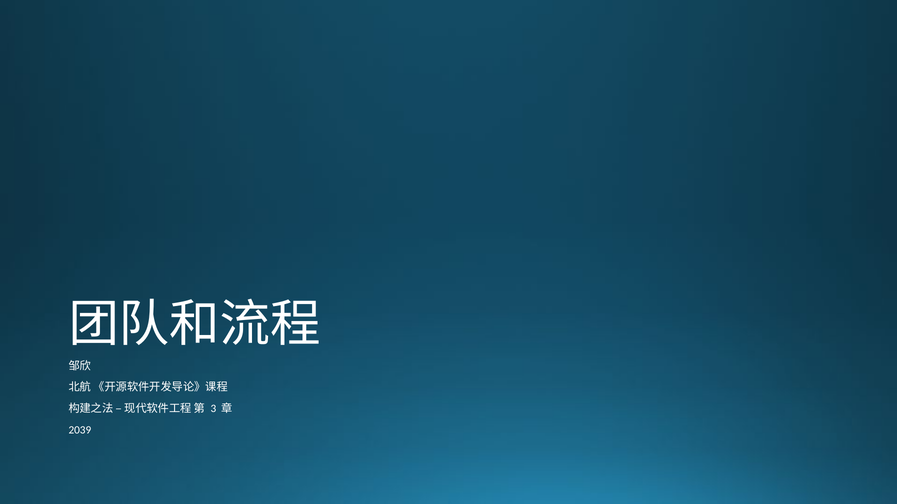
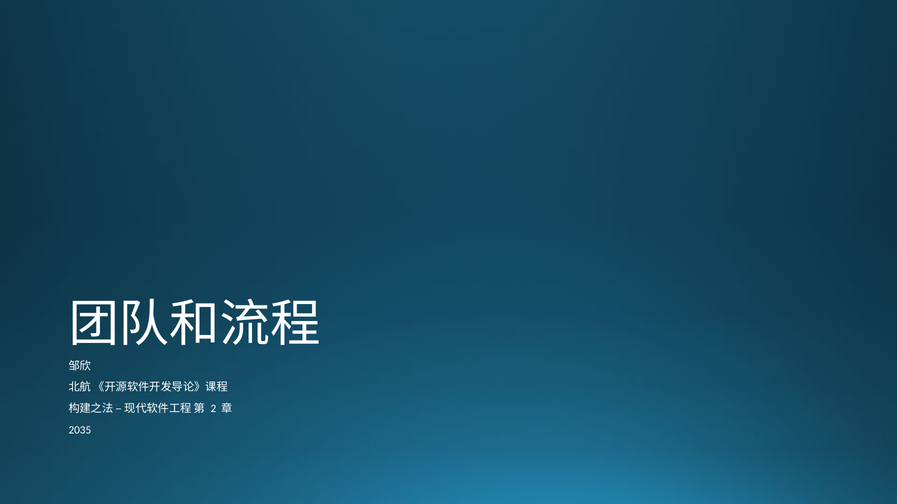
3: 3 -> 2
2039: 2039 -> 2035
